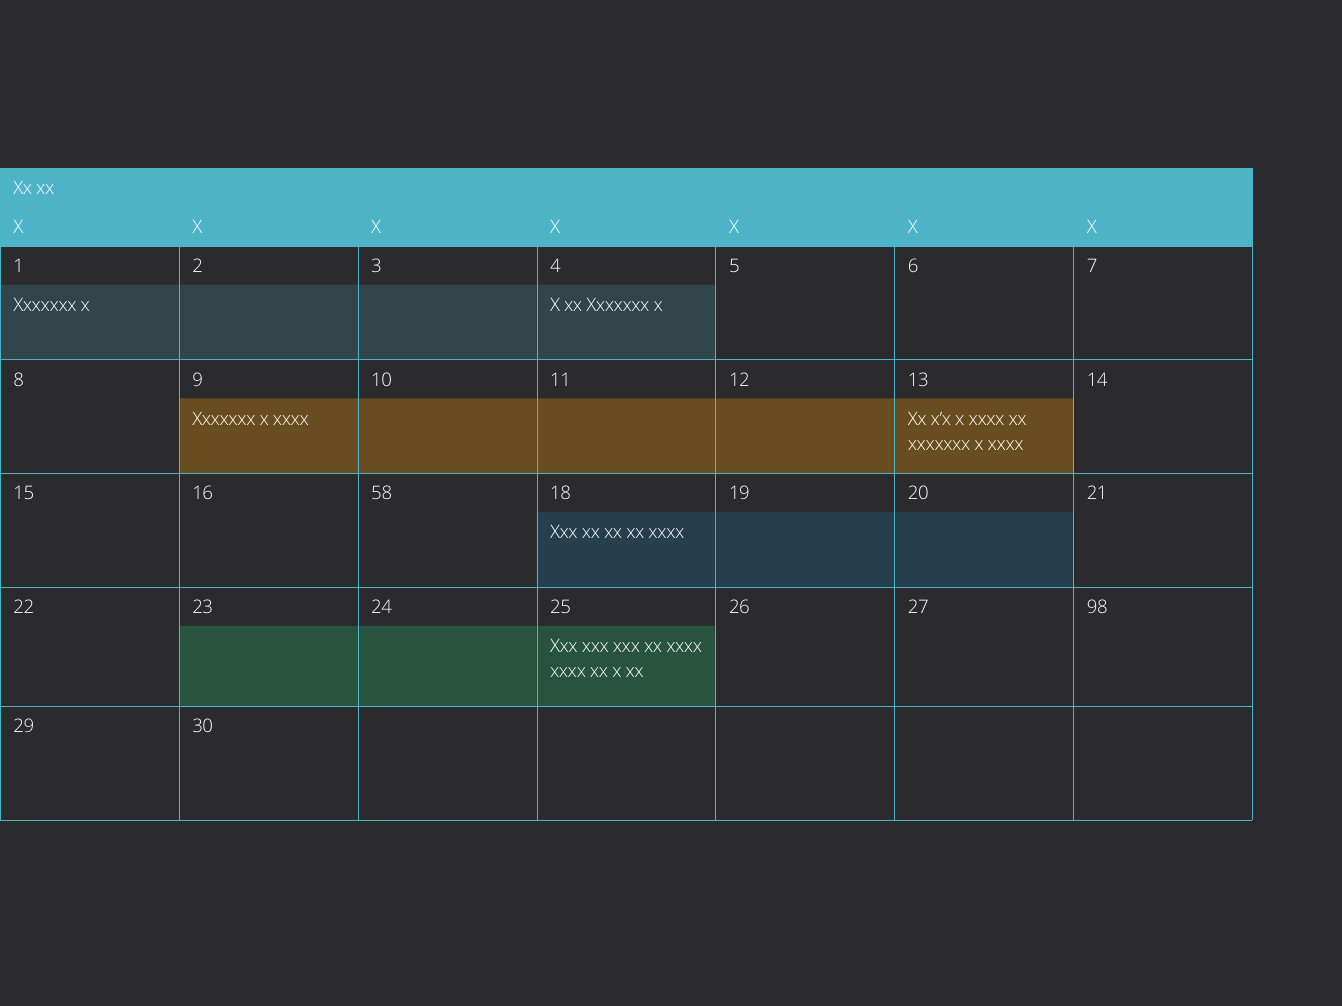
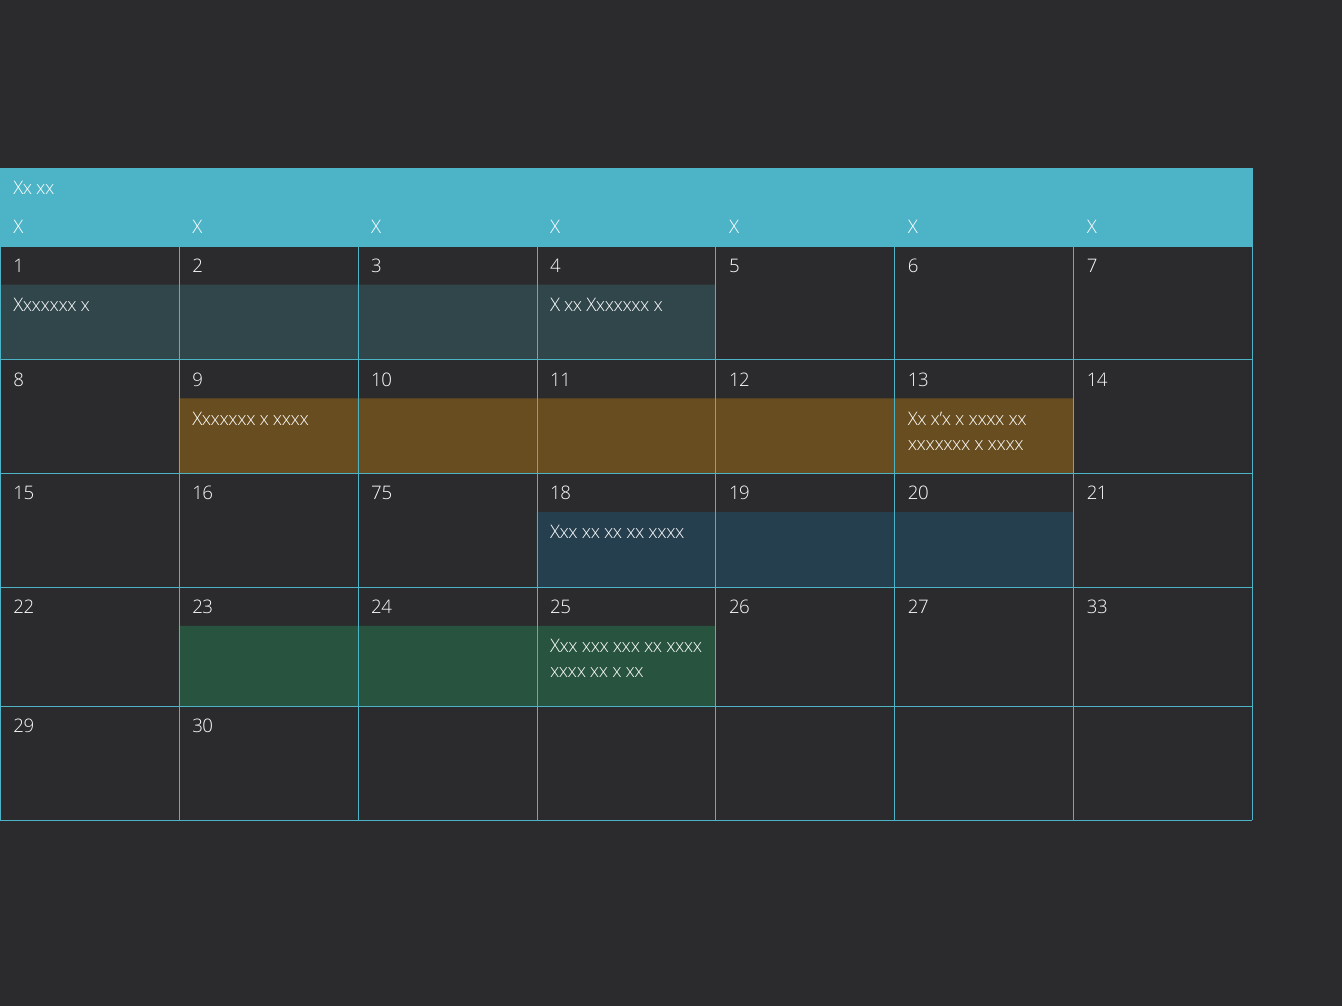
58: 58 -> 75
98: 98 -> 33
